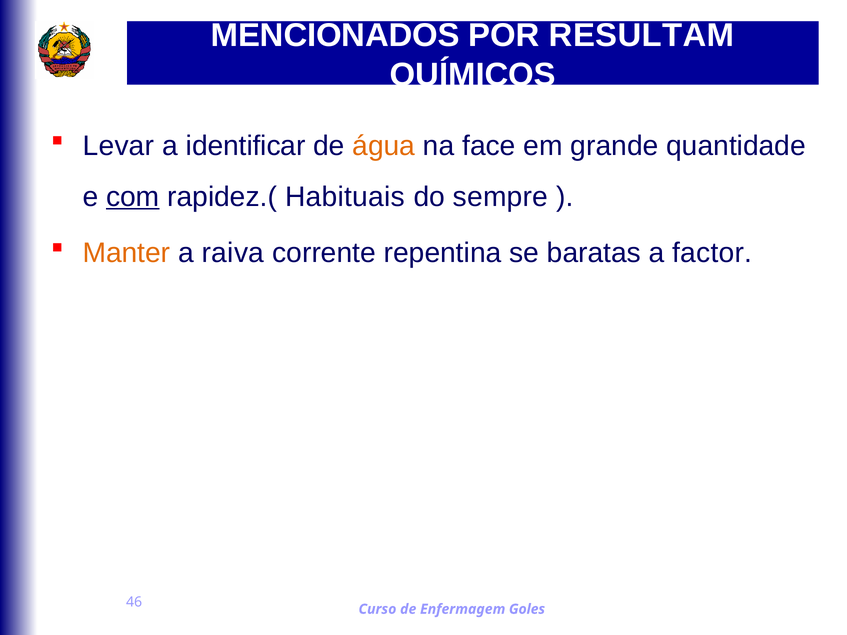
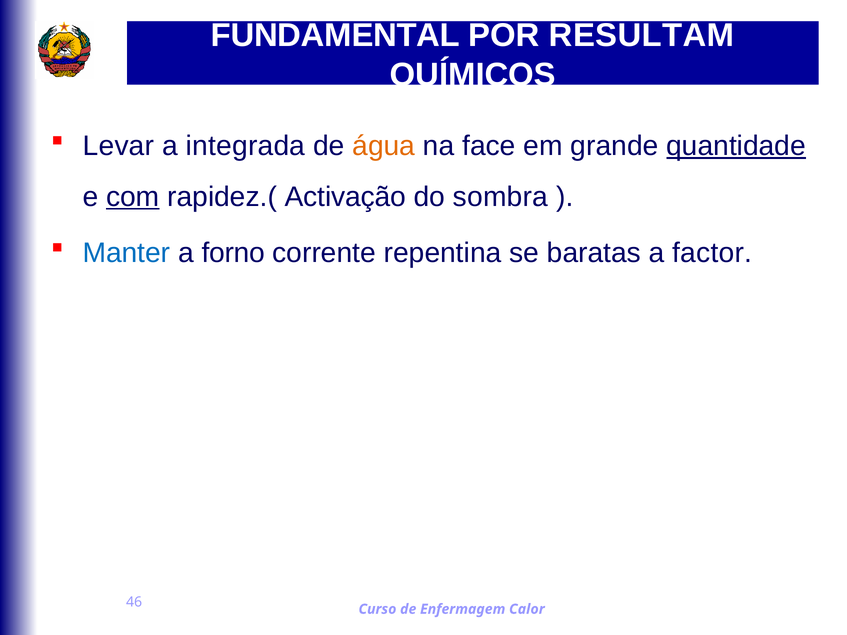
MENCIONADOS: MENCIONADOS -> FUNDAMENTAL
identificar: identificar -> integrada
quantidade underline: none -> present
Habituais: Habituais -> Activação
sempre: sempre -> sombra
Manter colour: orange -> blue
raiva: raiva -> forno
Goles: Goles -> Calor
